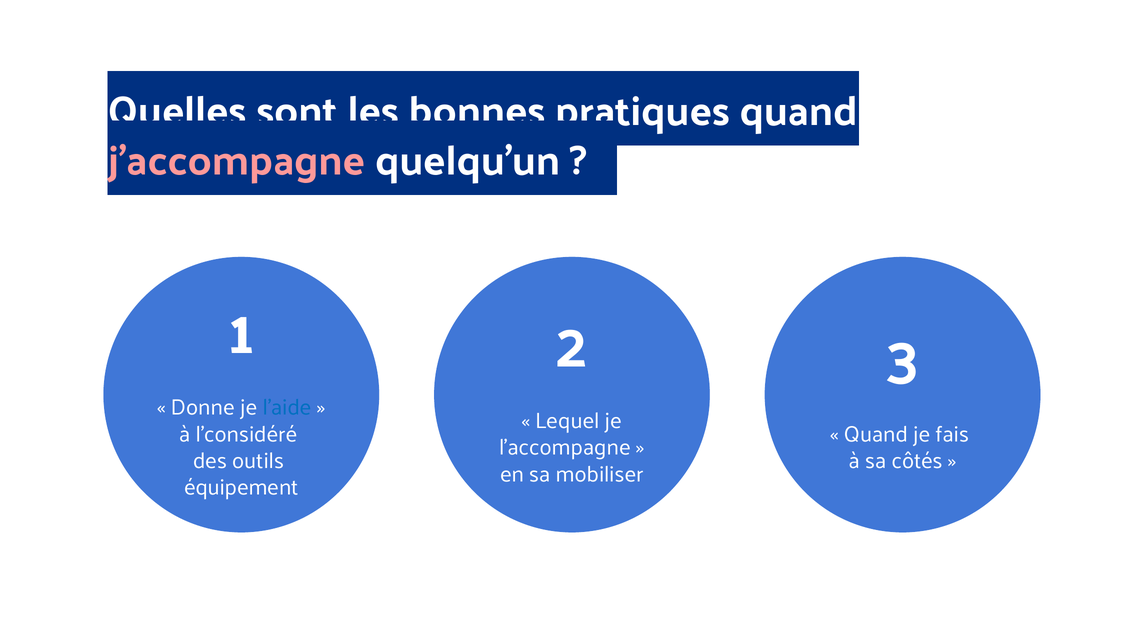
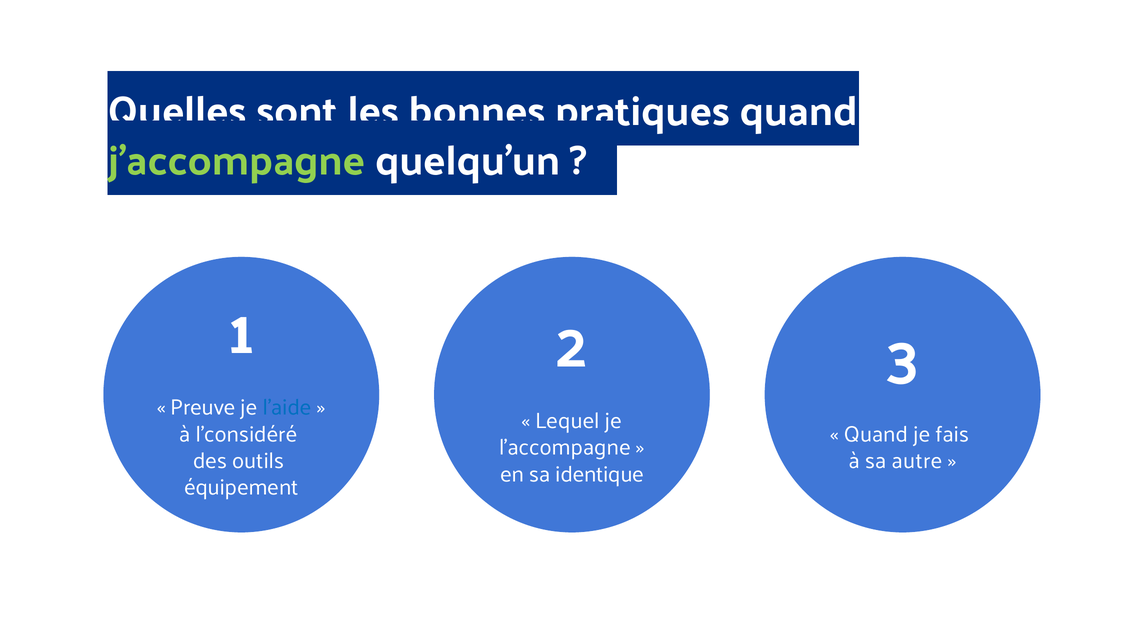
j’accompagne colour: pink -> light green
Donne: Donne -> Preuve
côtés: côtés -> autre
mobiliser: mobiliser -> identique
